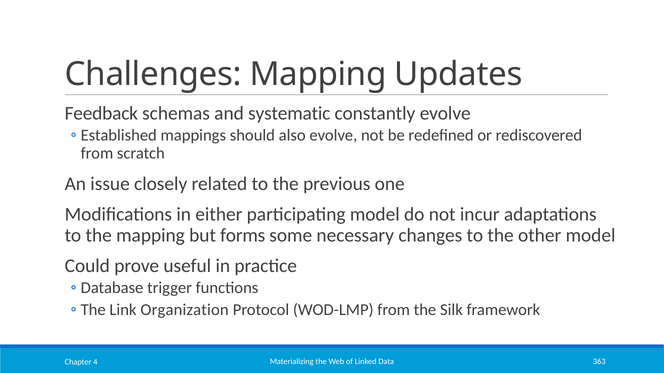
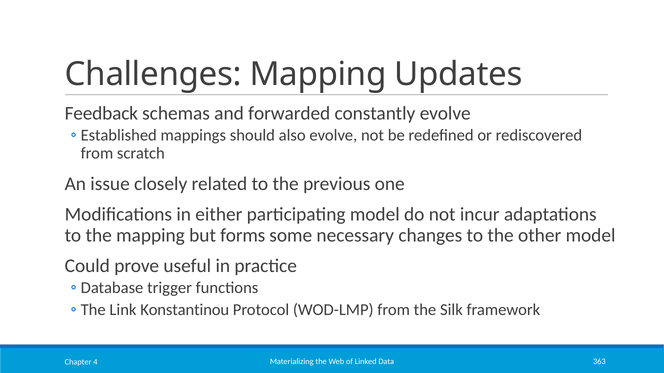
systematic: systematic -> forwarded
Organization: Organization -> Konstantinou
